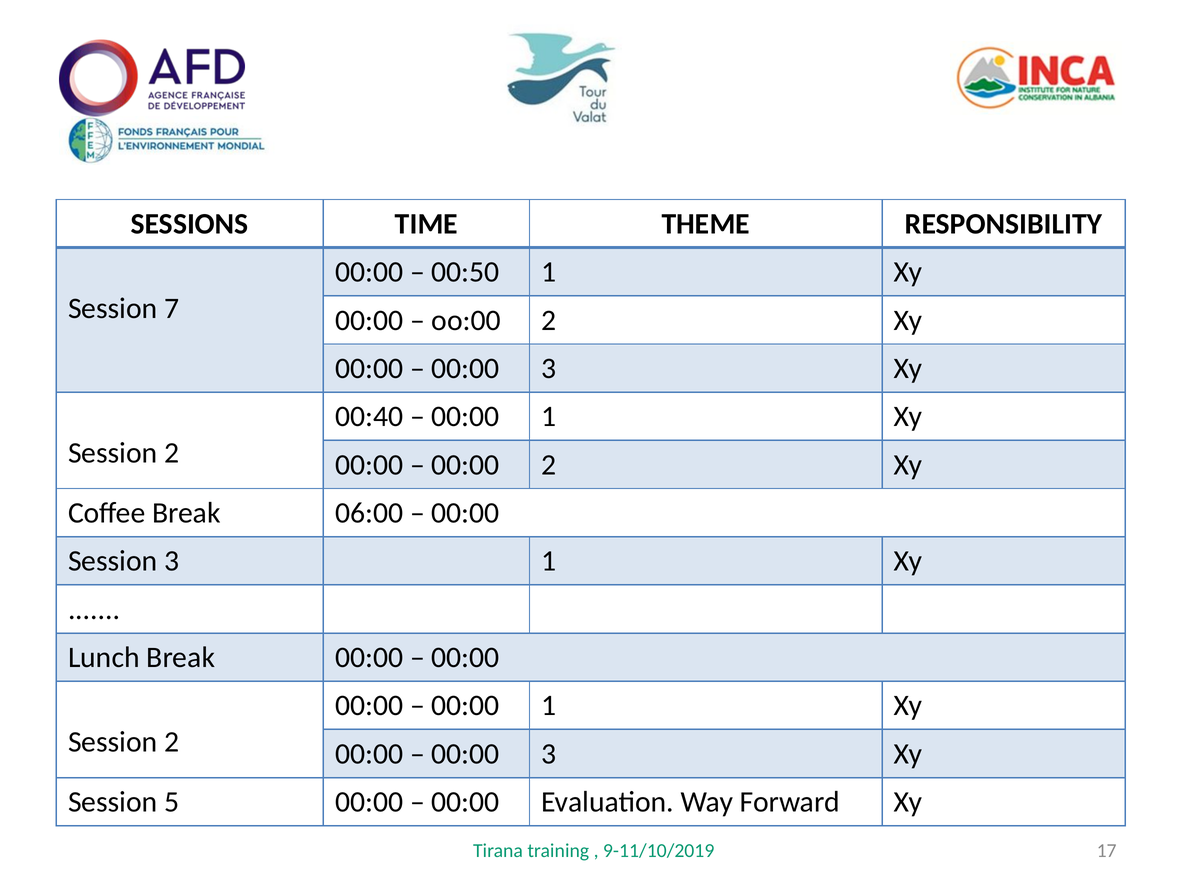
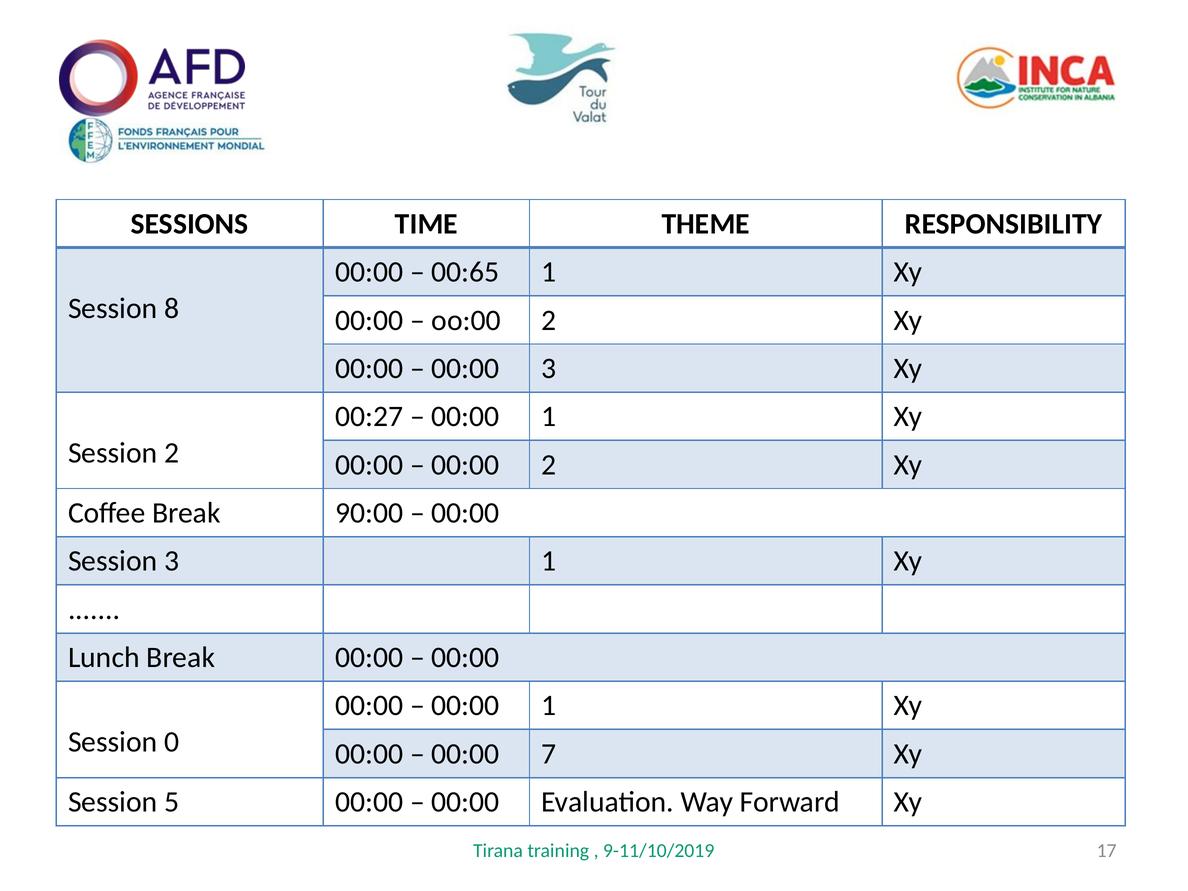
00:50: 00:50 -> 00:65
7: 7 -> 8
00:40: 00:40 -> 00:27
06:00: 06:00 -> 90:00
2 at (172, 742): 2 -> 0
3 at (549, 754): 3 -> 7
